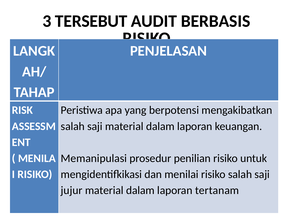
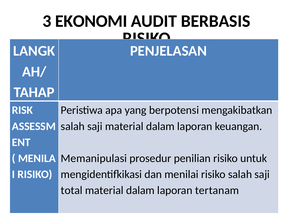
TERSEBUT: TERSEBUT -> EKONOMI
jujur: jujur -> total
